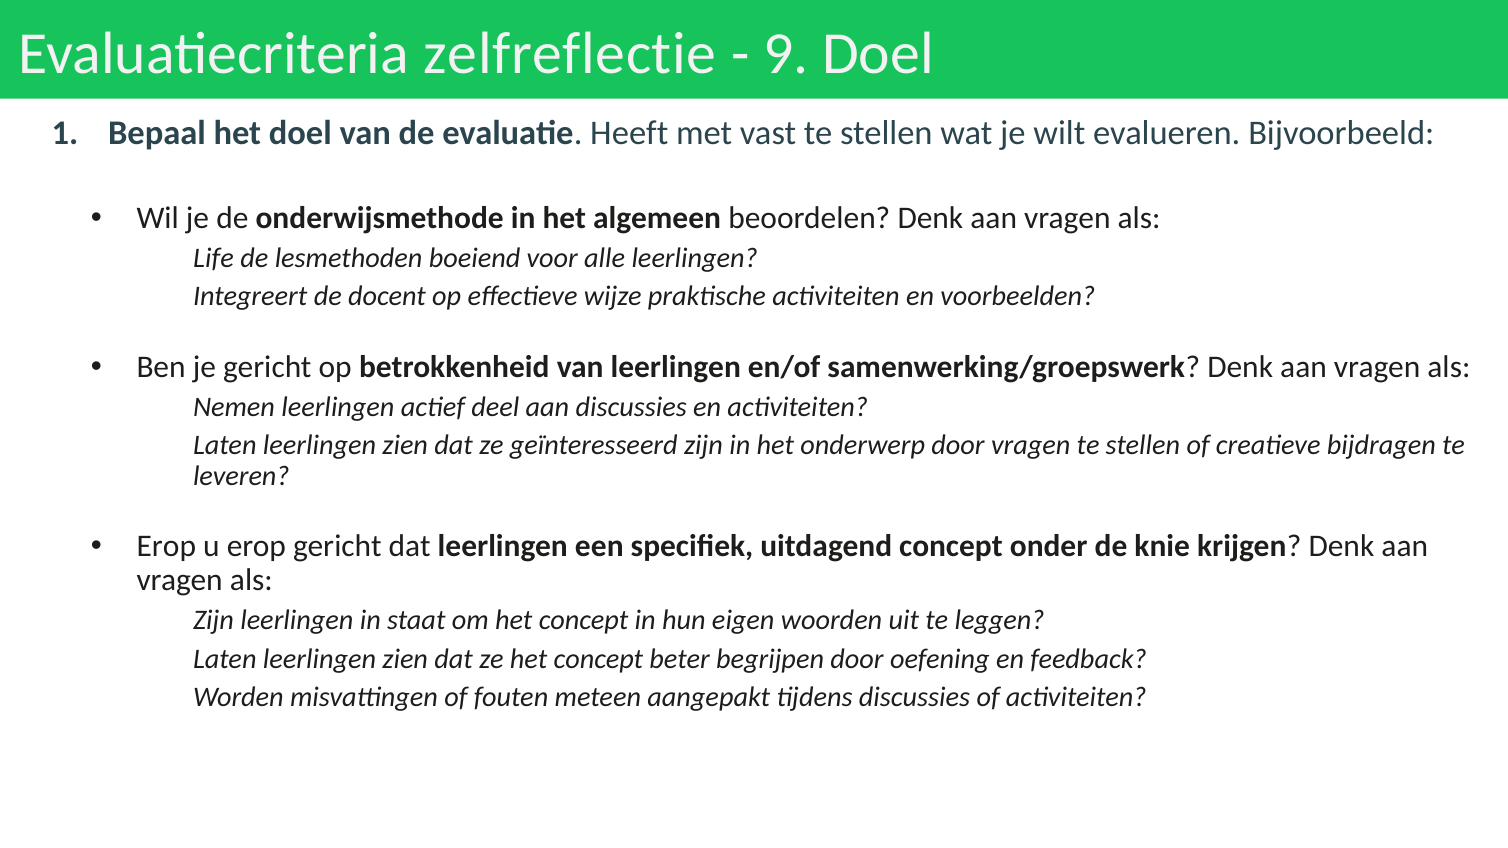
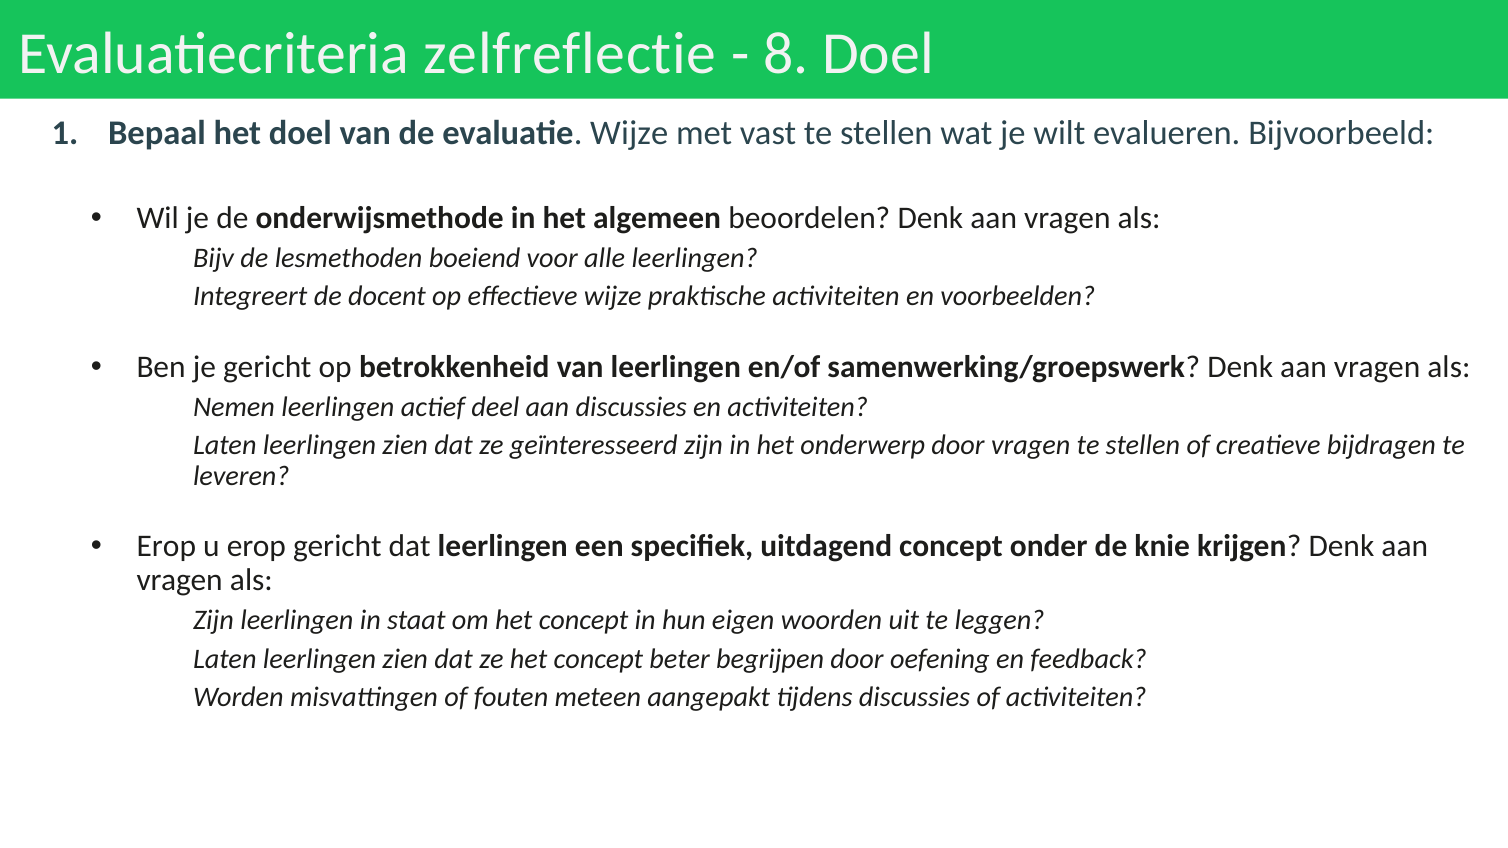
9: 9 -> 8
evaluatie Heeft: Heeft -> Wijze
Life: Life -> Bijv
